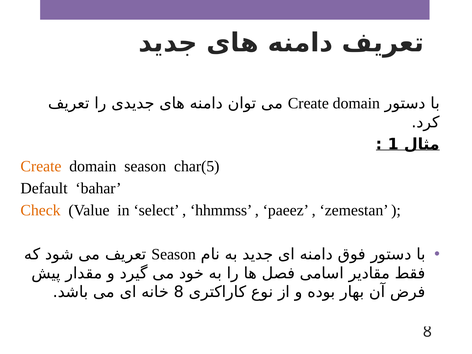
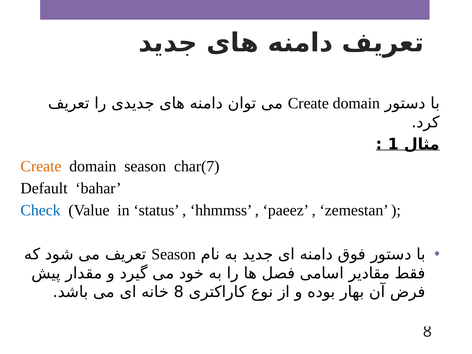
char(5: char(5 -> char(7
Check colour: orange -> blue
select: select -> status
